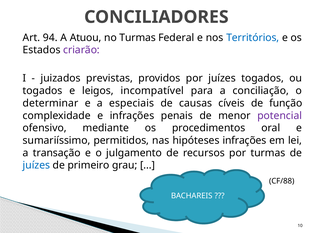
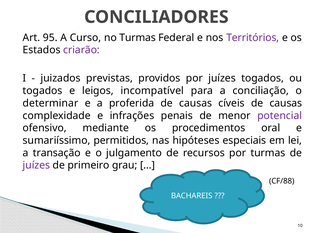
94: 94 -> 95
Atuou: Atuou -> Curso
Territórios colour: blue -> purple
especiais: especiais -> proferida
cíveis de função: função -> causas
hipóteses infrações: infrações -> especiais
juízes at (36, 165) colour: blue -> purple
